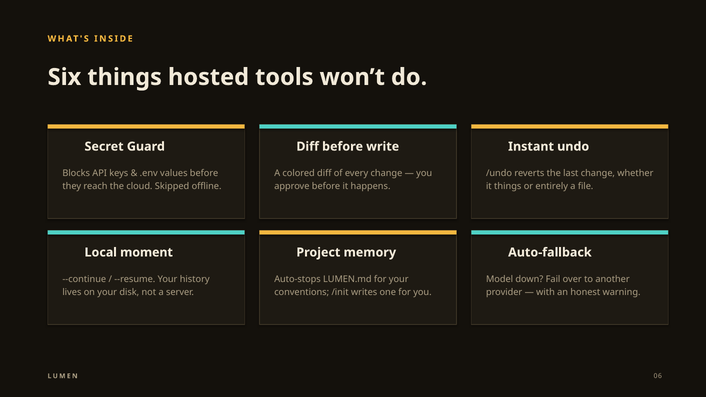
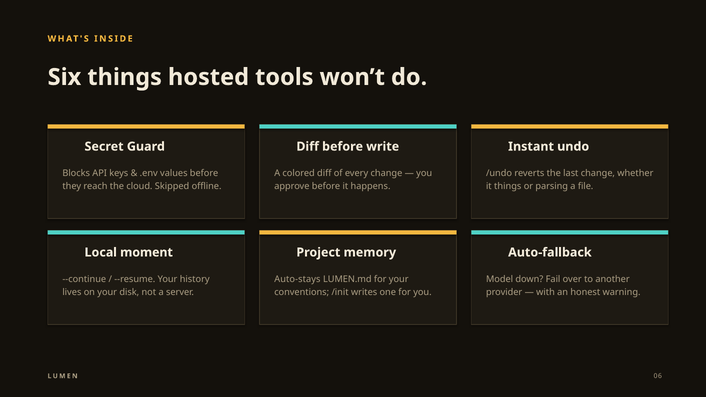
entirely: entirely -> parsing
Auto-stops: Auto-stops -> Auto-stays
